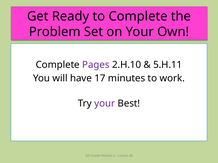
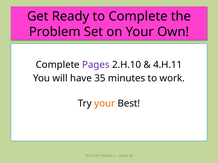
5.H.11: 5.H.11 -> 4.H.11
17: 17 -> 35
your at (105, 104) colour: purple -> orange
